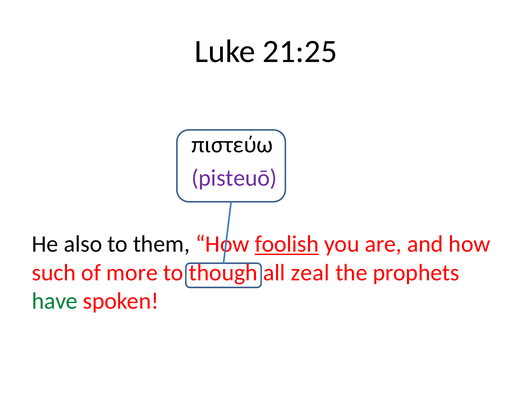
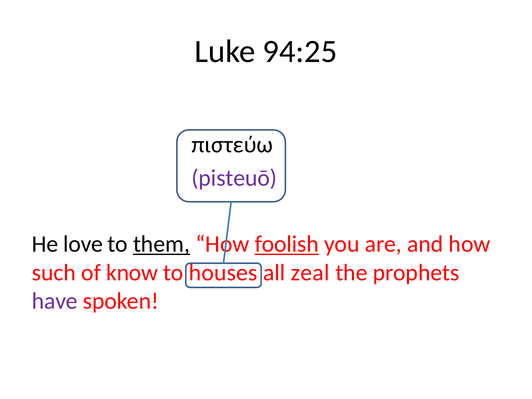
21:25: 21:25 -> 94:25
also: also -> love
them underline: none -> present
more: more -> know
though: though -> houses
have colour: green -> purple
